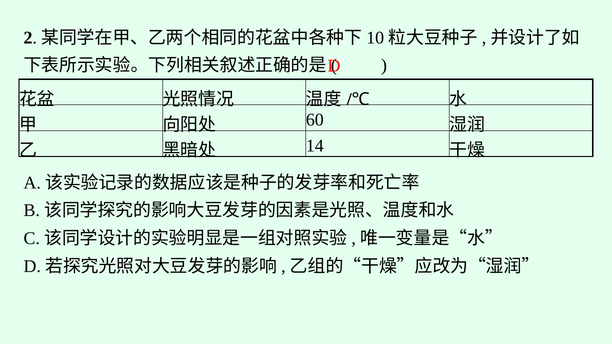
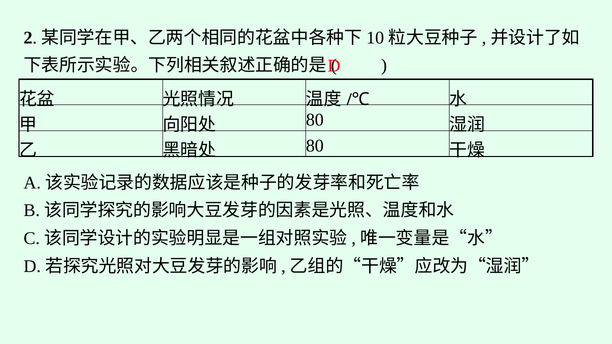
60 at (315, 120): 60 -> 80
14 at (315, 146): 14 -> 80
